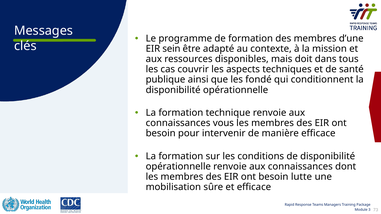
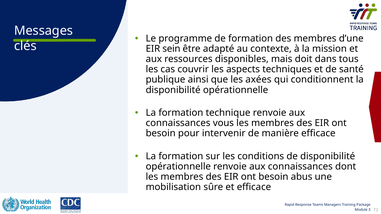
fondé: fondé -> axées
lutte: lutte -> abus
